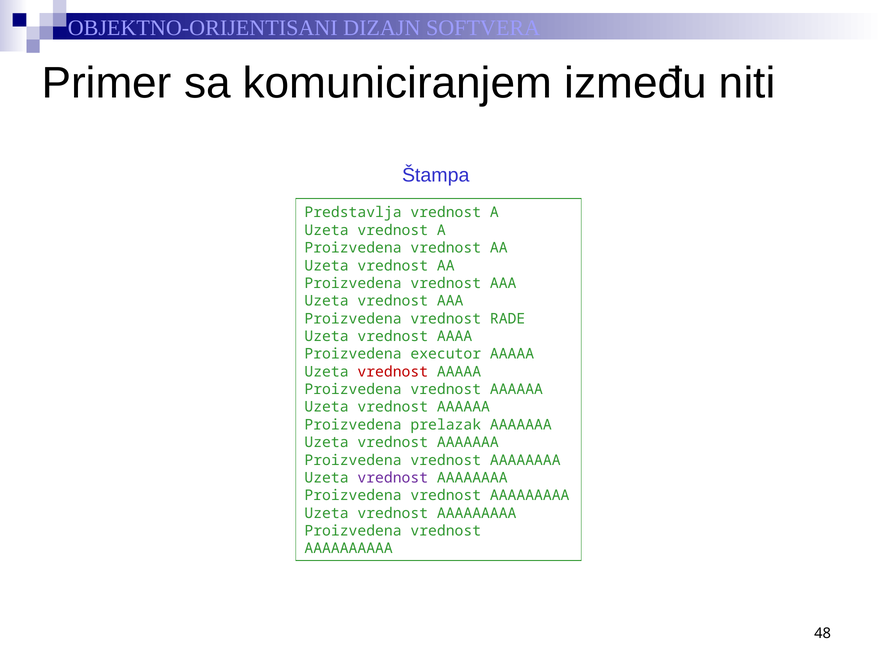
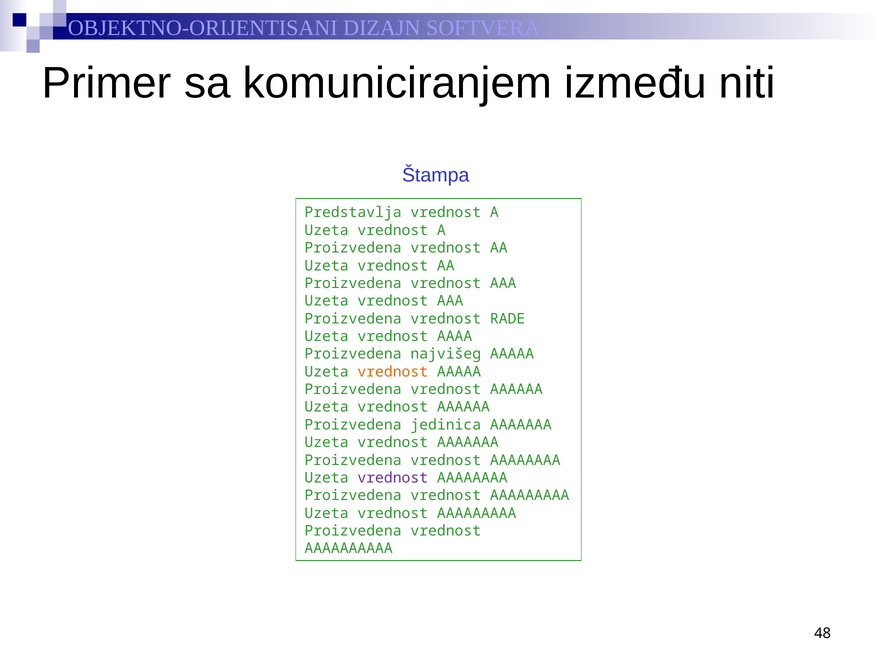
executor: executor -> najvišeg
vrednost at (393, 372) colour: red -> orange
prelazak: prelazak -> jedinica
